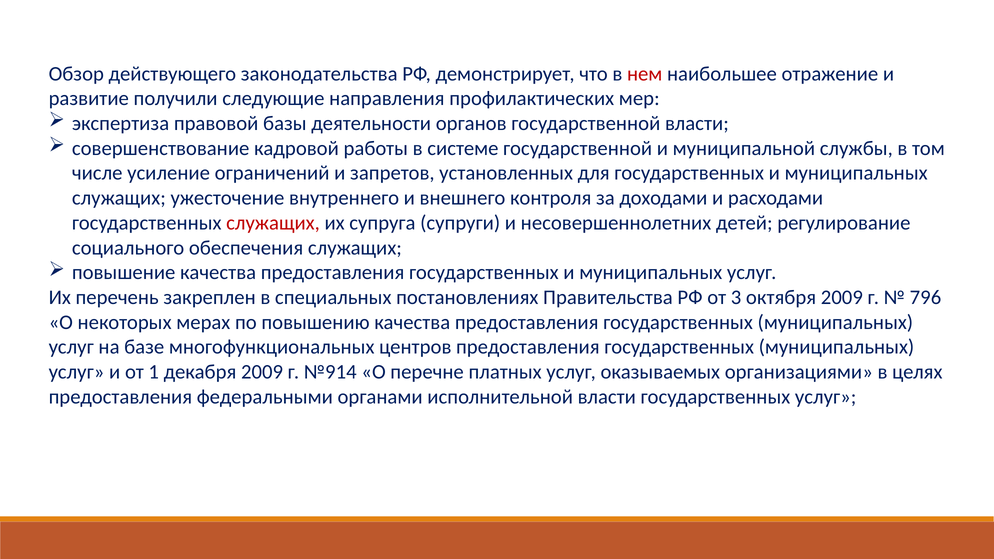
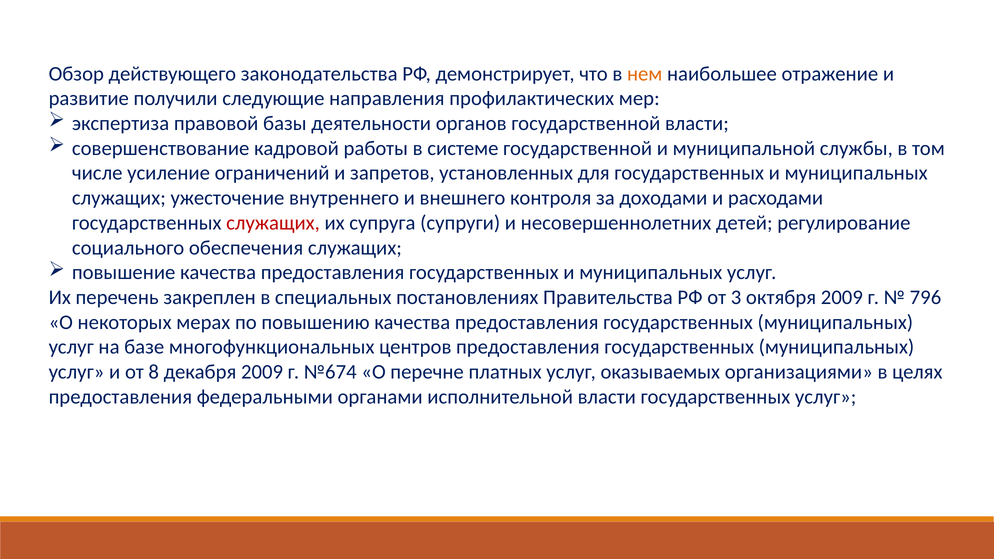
нем colour: red -> orange
1: 1 -> 8
№914: №914 -> №674
